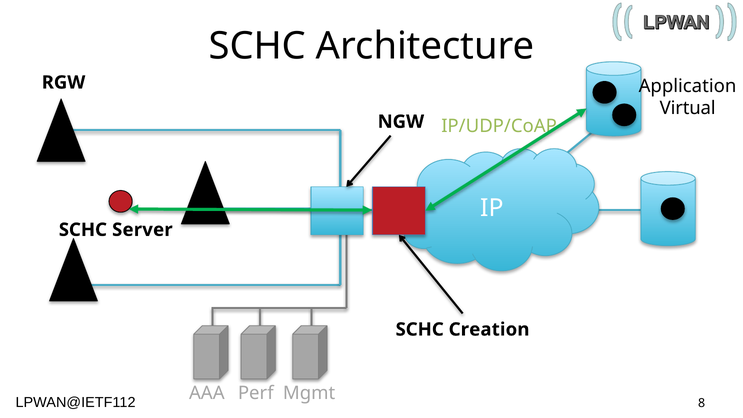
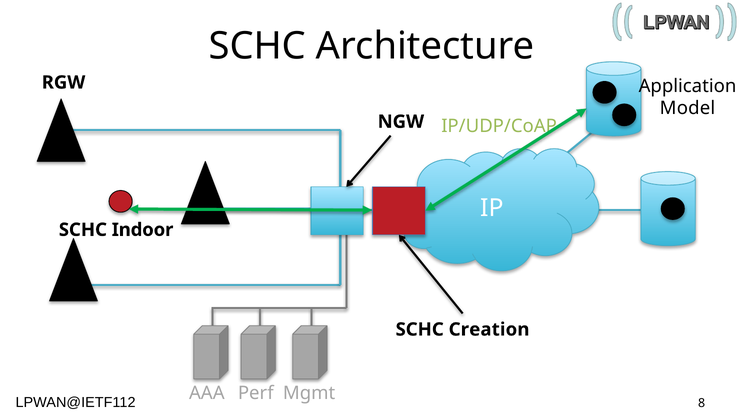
Virtual: Virtual -> Model
Server: Server -> Indoor
